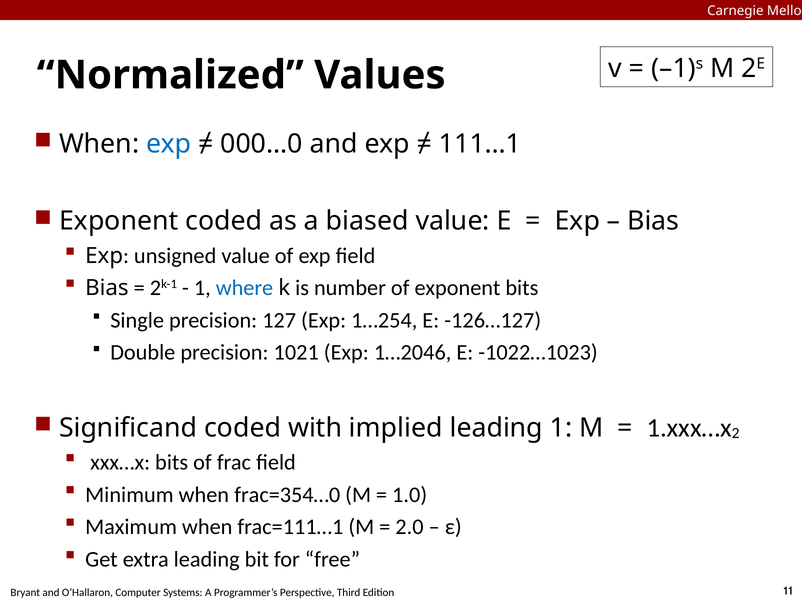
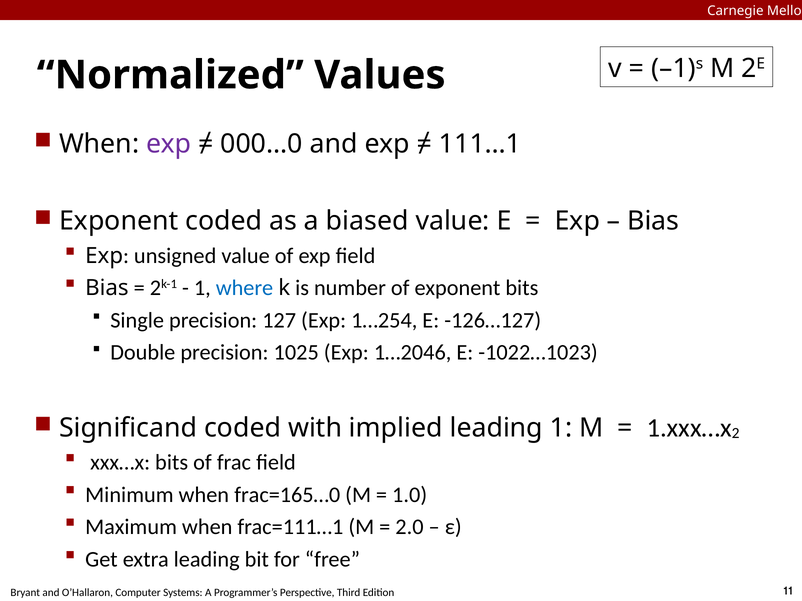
exp at (169, 144) colour: blue -> purple
1021: 1021 -> 1025
frac=354…0: frac=354…0 -> frac=165…0
